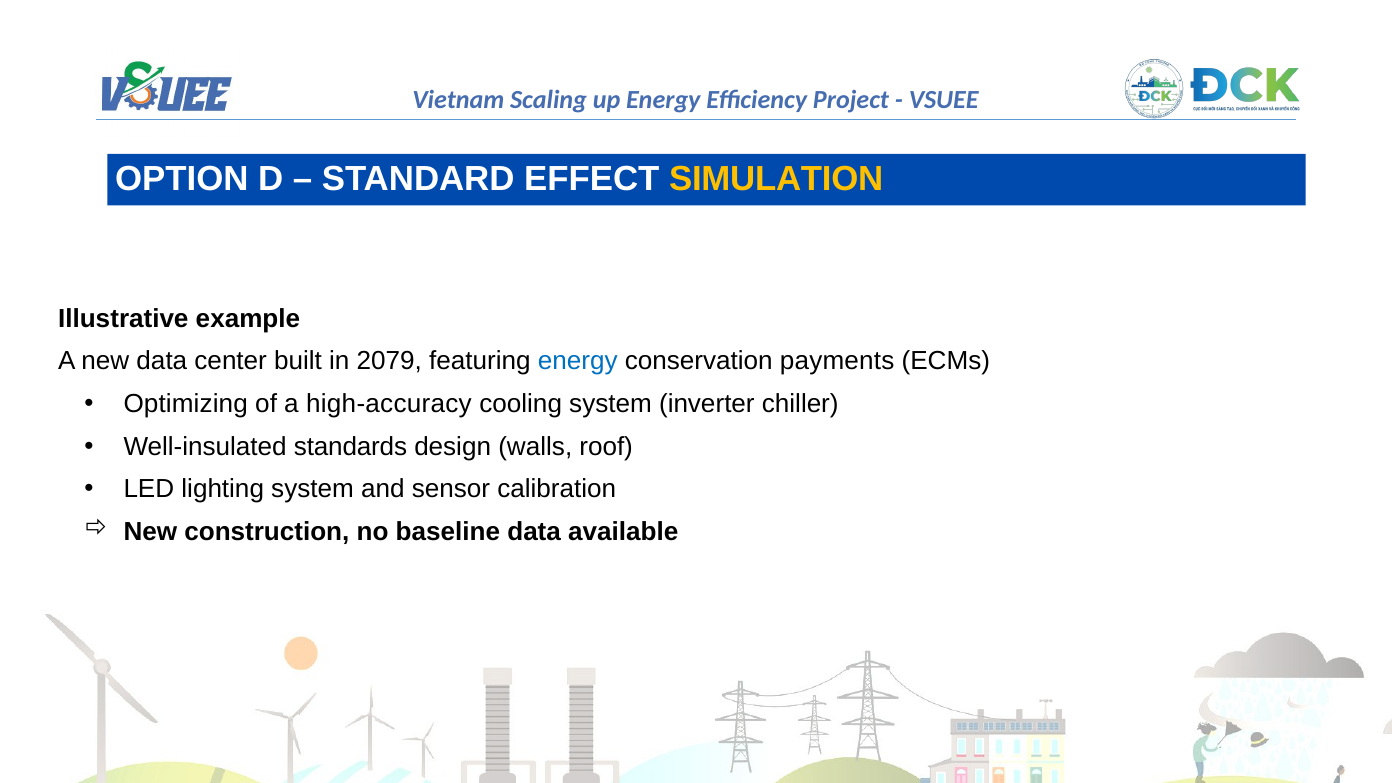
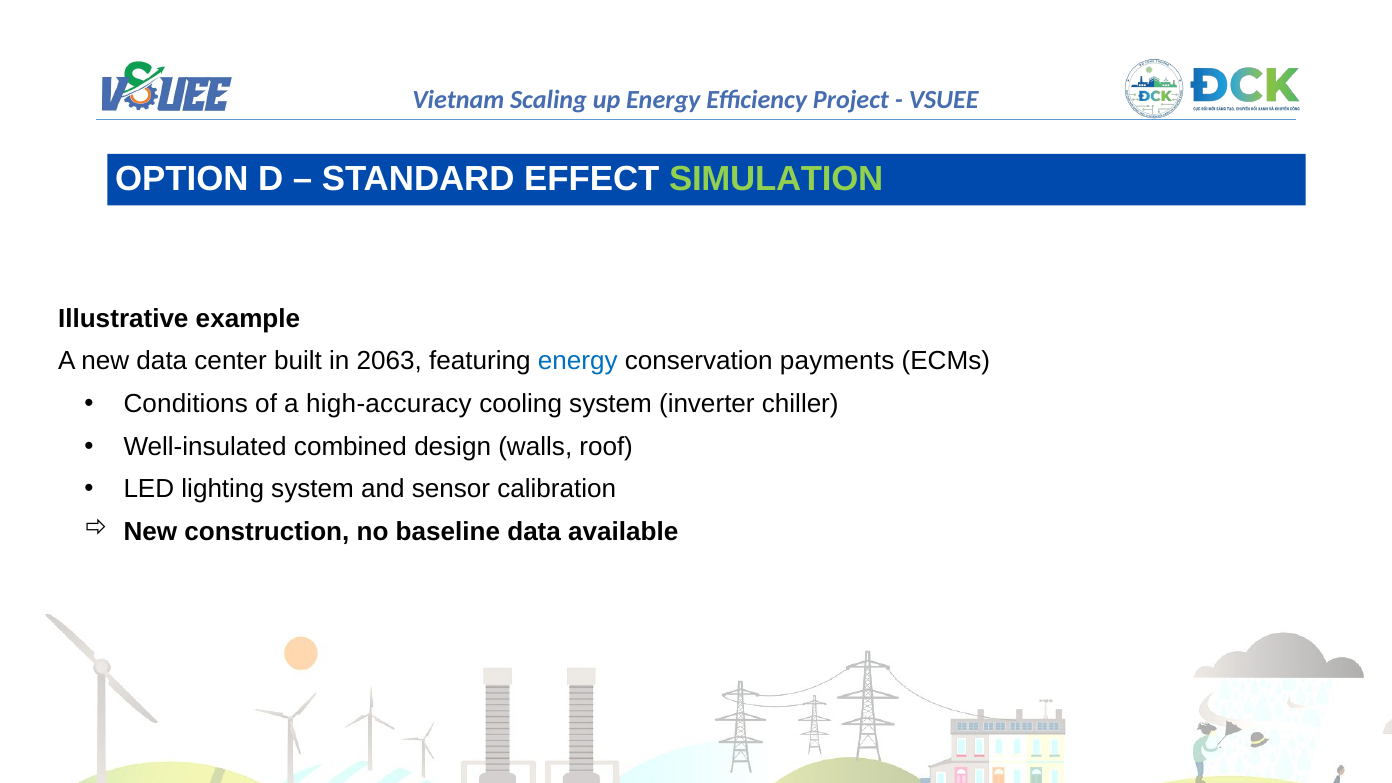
SIMULATION colour: yellow -> light green
2079: 2079 -> 2063
Optimizing: Optimizing -> Conditions
standards: standards -> combined
